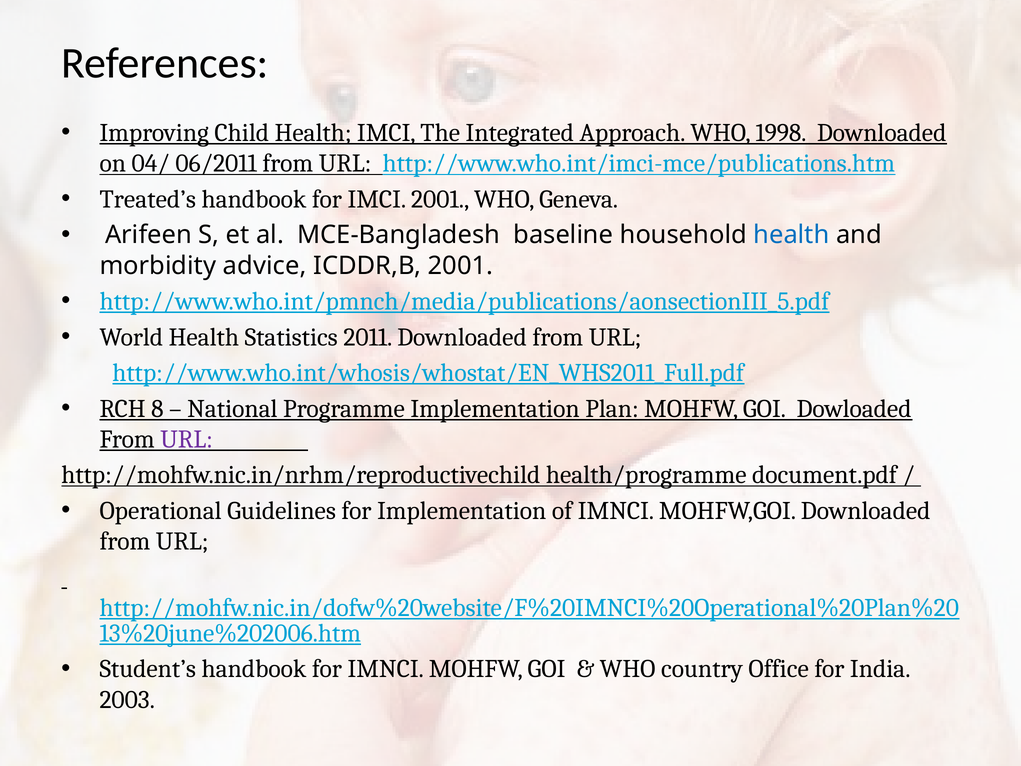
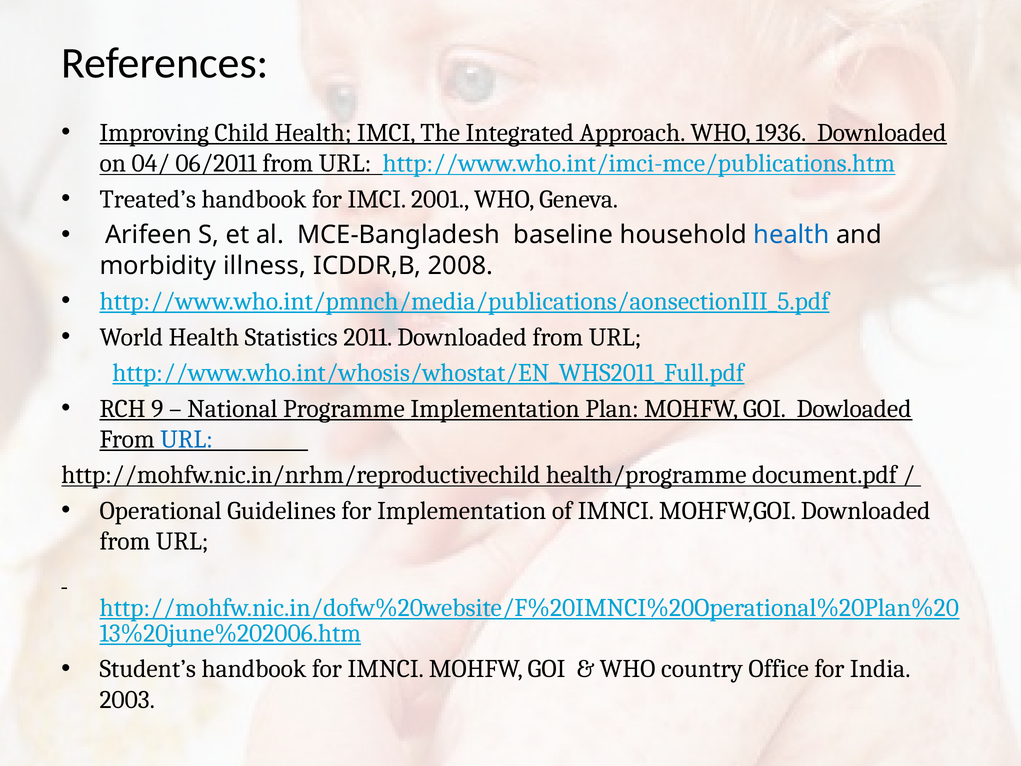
1998: 1998 -> 1936
advice: advice -> illness
ICDDR,B 2001: 2001 -> 2008
8: 8 -> 9
URL at (187, 439) colour: purple -> blue
